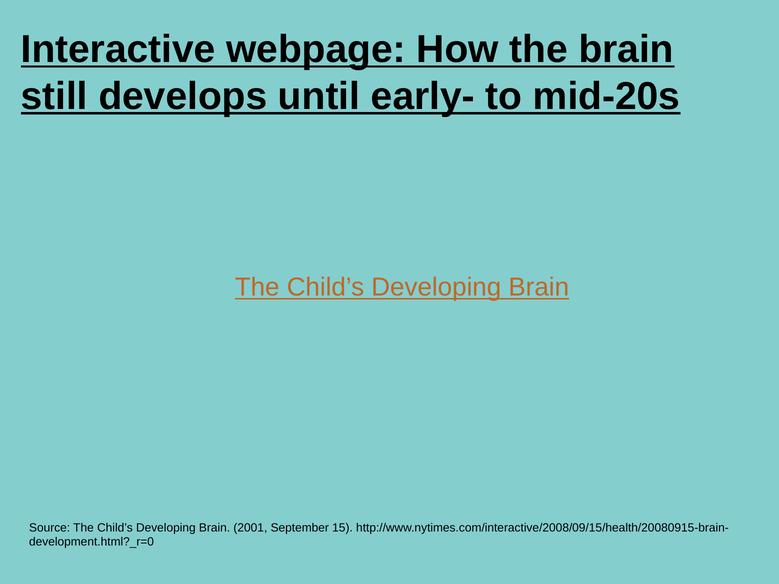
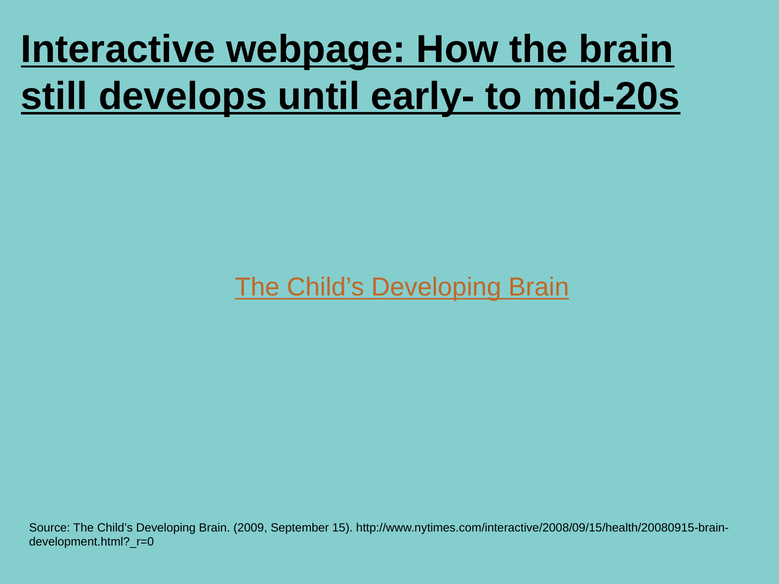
2001: 2001 -> 2009
